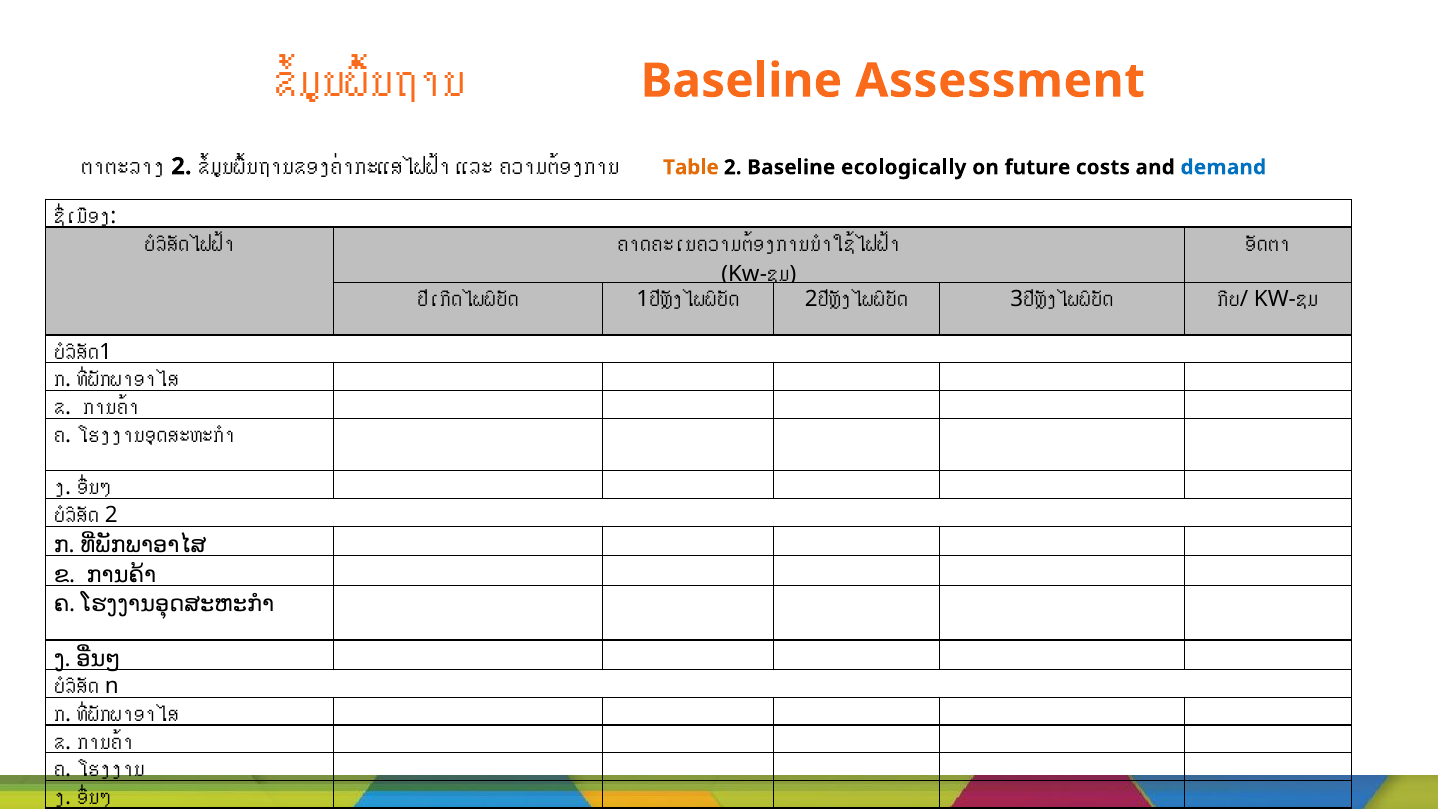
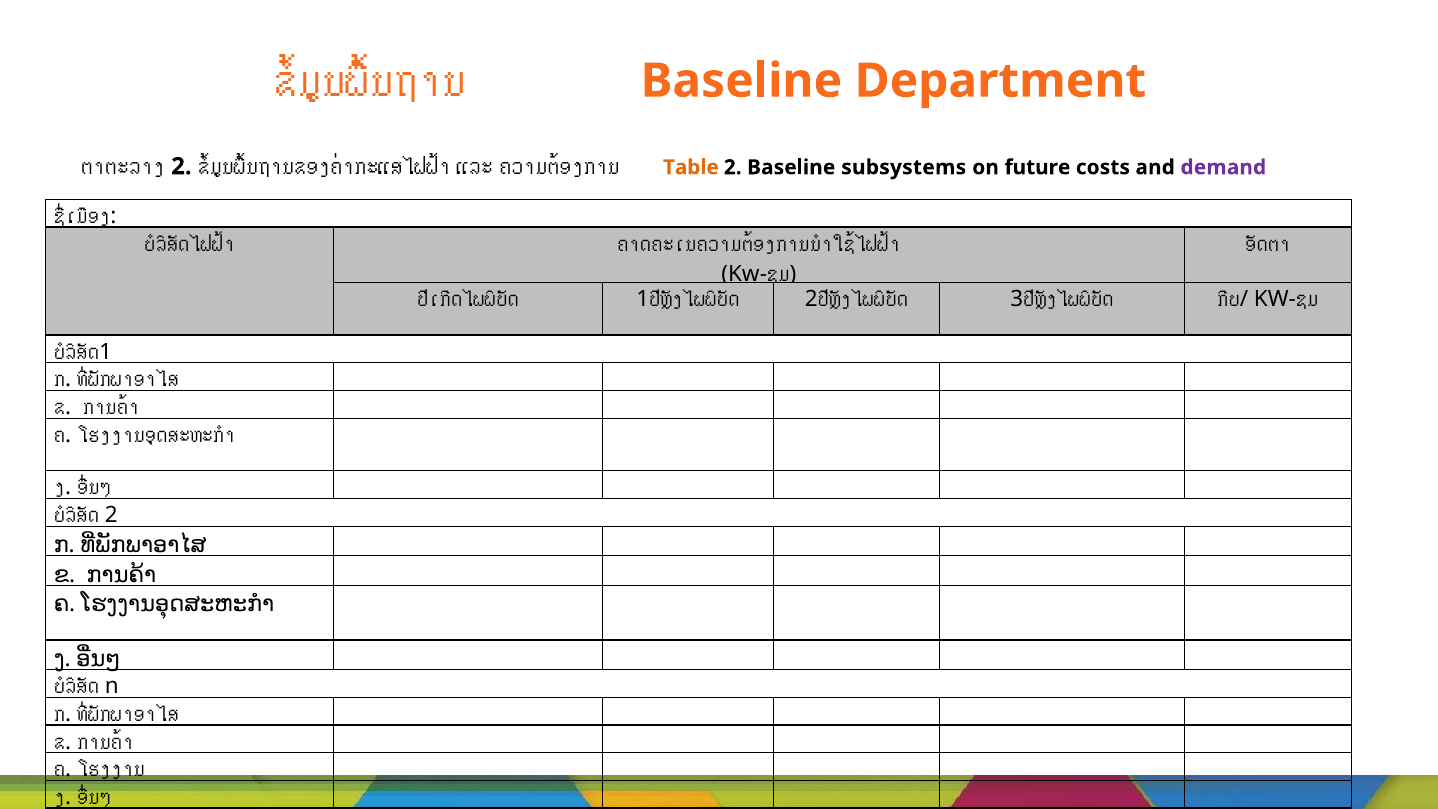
Assessment: Assessment -> Department
ecologically: ecologically -> subsystems
demand colour: blue -> purple
